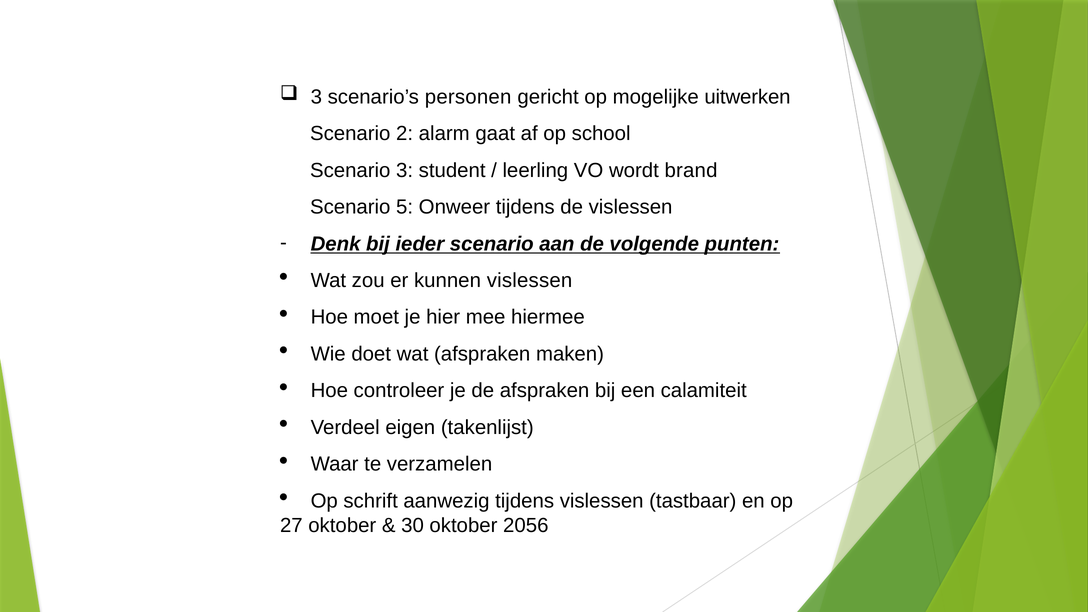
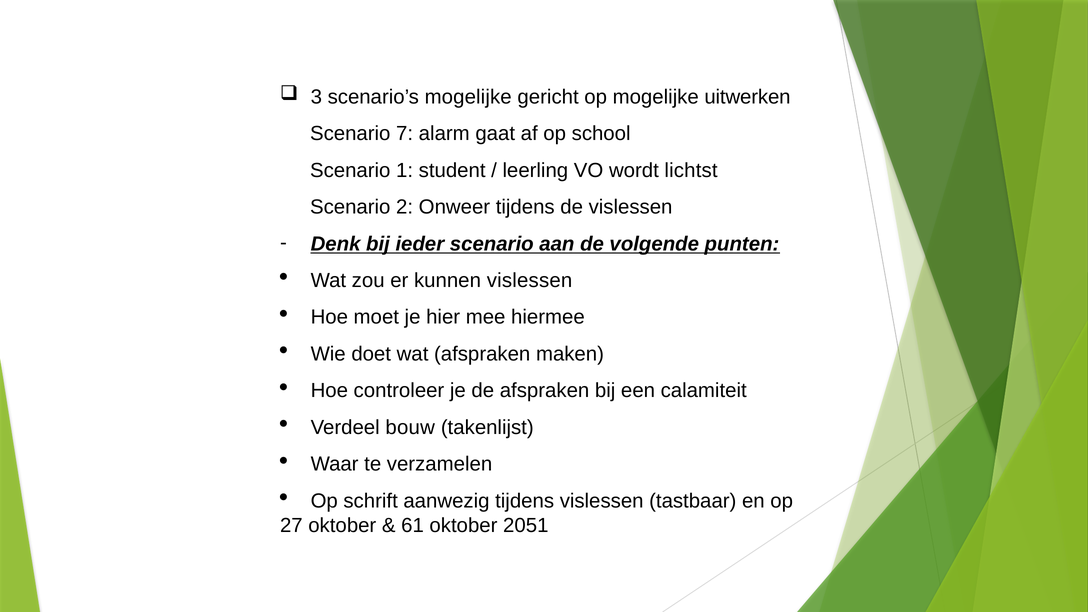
scenario’s personen: personen -> mogelijke
2: 2 -> 7
Scenario 3: 3 -> 1
brand: brand -> lichtst
5: 5 -> 2
eigen: eigen -> bouw
30: 30 -> 61
2056: 2056 -> 2051
